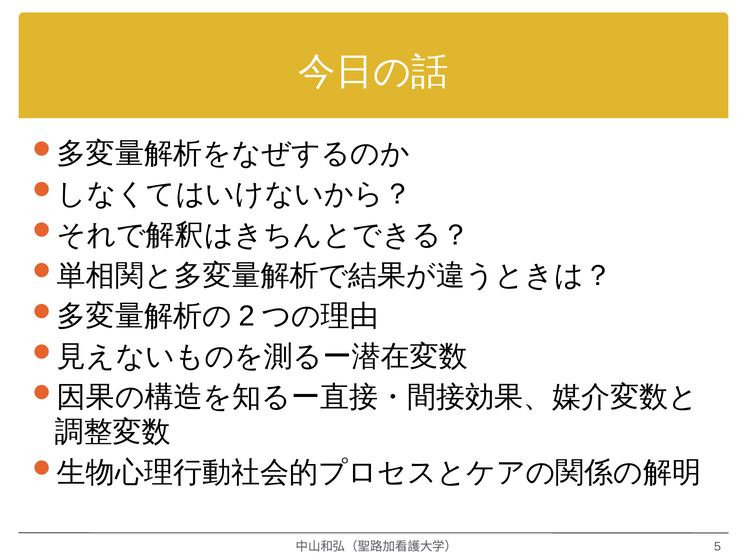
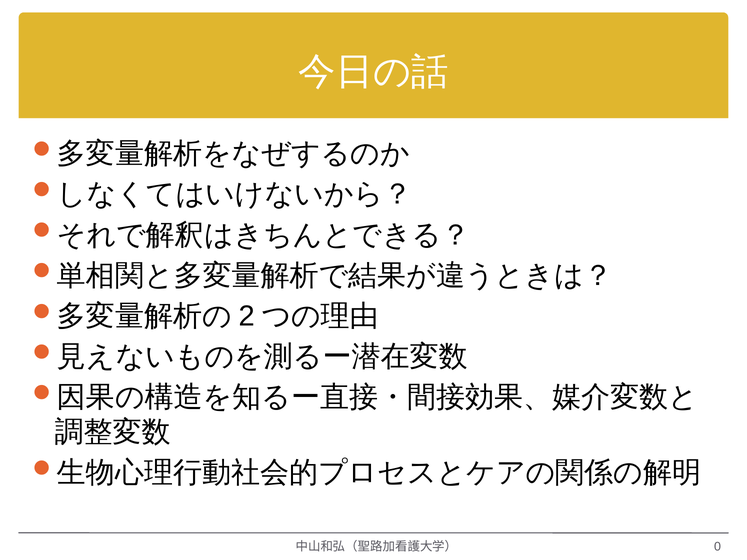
5: 5 -> 0
